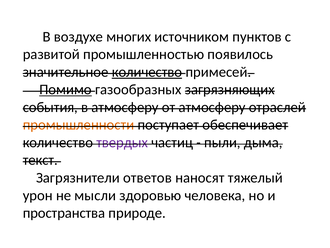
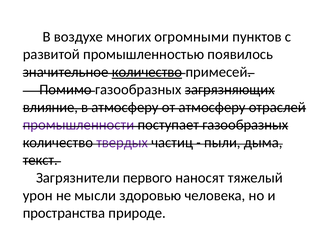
источником: источником -> огромными
Помимо underline: present -> none
события: события -> влияние
промышленности colour: orange -> purple
поступает обеспечивает: обеспечивает -> газообразных
ответов: ответов -> первого
